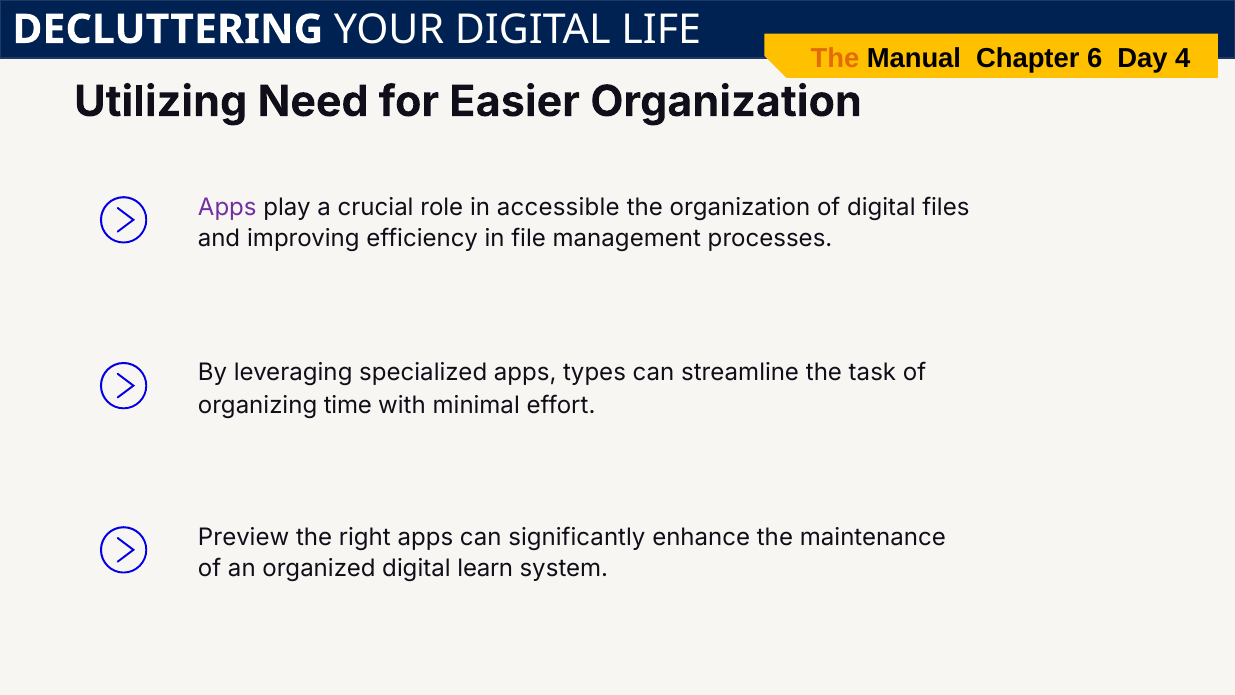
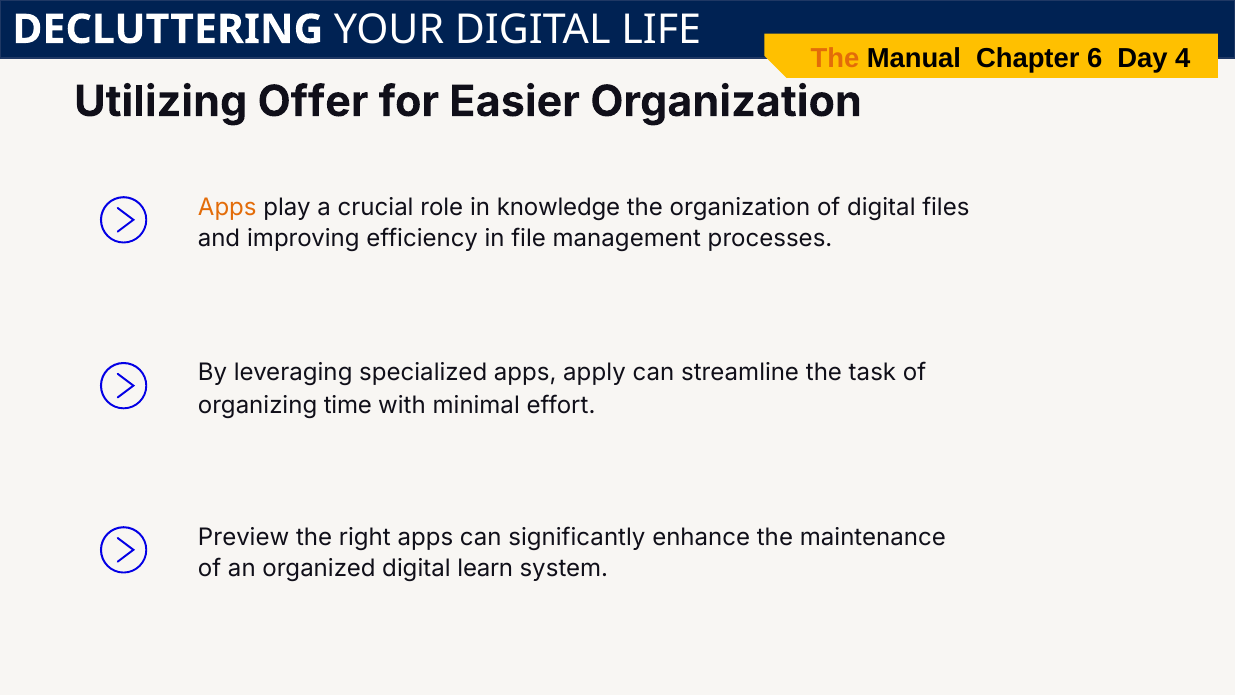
Need: Need -> Offer
Apps at (227, 208) colour: purple -> orange
accessible: accessible -> knowledge
types: types -> apply
